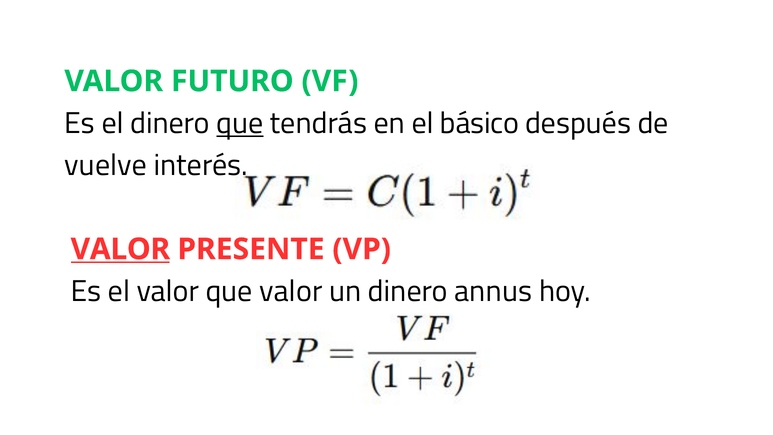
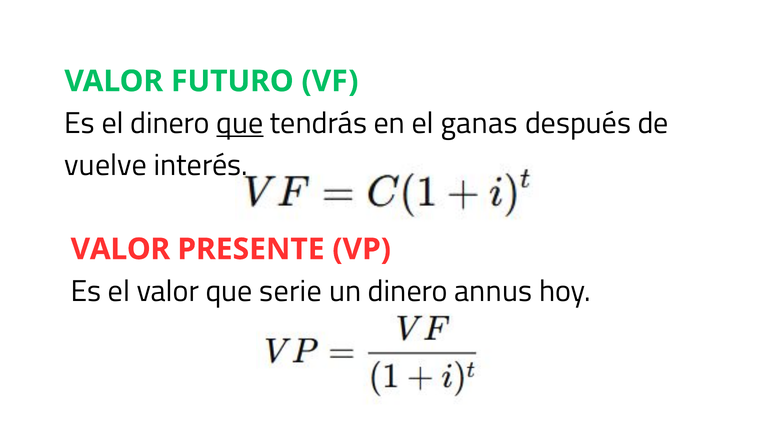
básico: básico -> ganas
VALOR at (120, 249) underline: present -> none
que valor: valor -> serie
